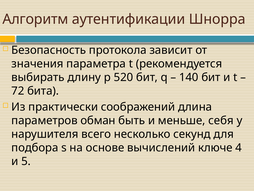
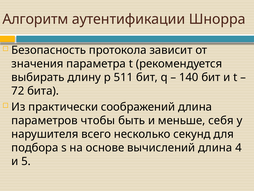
520: 520 -> 511
обман: обман -> чтобы
вычислений ключе: ключе -> длина
